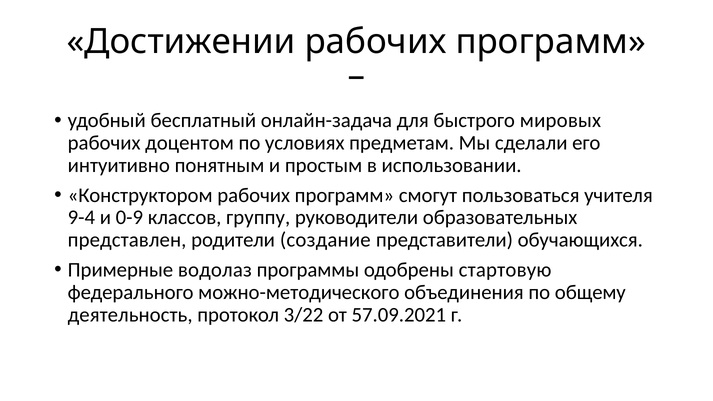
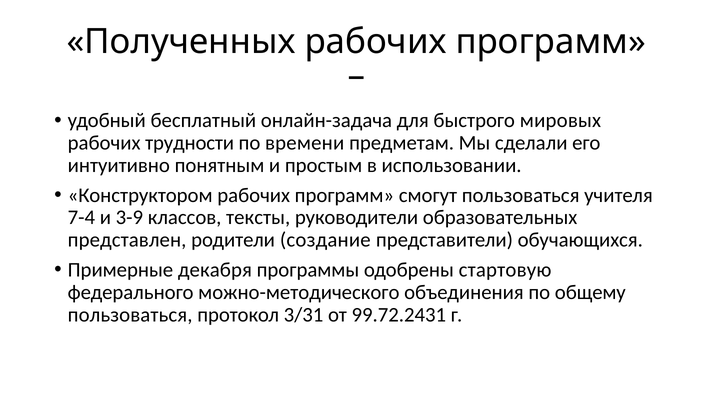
Достижении: Достижении -> Полученных
доцентом: доцентом -> трудности
условиях: условиях -> времени
9-4: 9-4 -> 7-4
0-9: 0-9 -> 3-9
группу: группу -> тексты
водолаз: водолаз -> декабря
деятельность at (130, 315): деятельность -> пользоваться
3/22: 3/22 -> 3/31
57.09.2021: 57.09.2021 -> 99.72.2431
